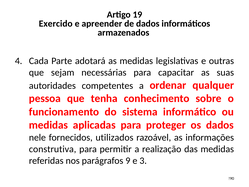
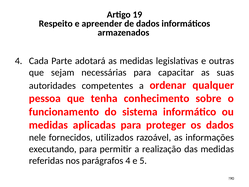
Exercido: Exercido -> Respeito
construtiva: construtiva -> executando
parágrafos 9: 9 -> 4
3: 3 -> 5
